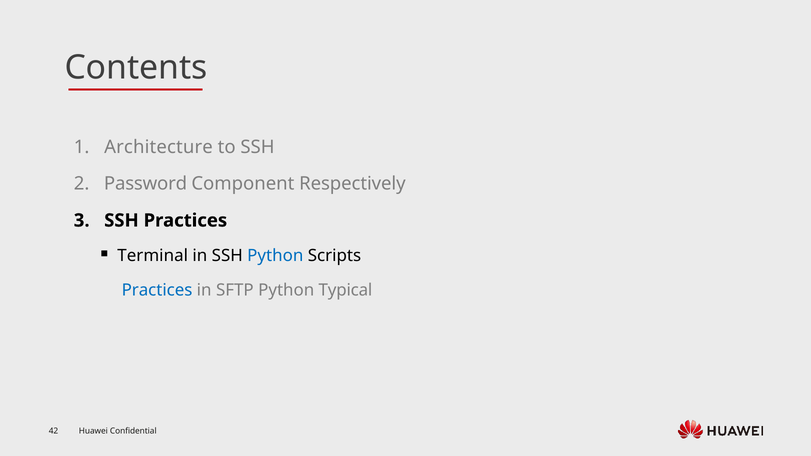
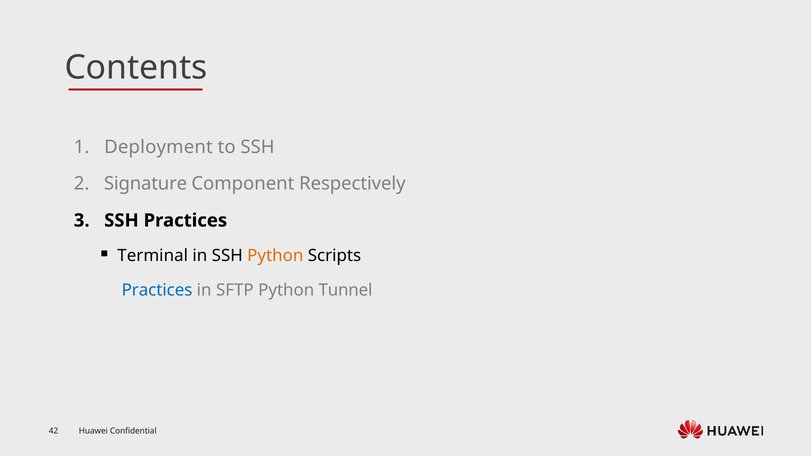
Architecture: Architecture -> Deployment
Password: Password -> Signature
Python at (275, 256) colour: blue -> orange
Typical: Typical -> Tunnel
